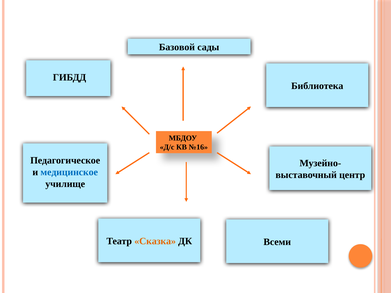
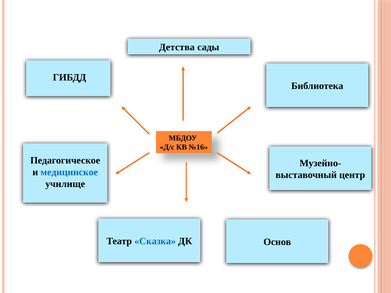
Базовой: Базовой -> Детства
Сказка colour: orange -> blue
Всеми: Всеми -> Основ
